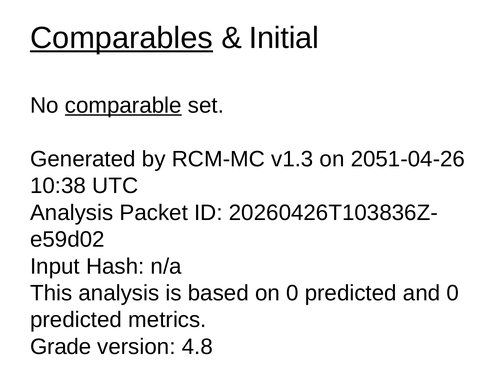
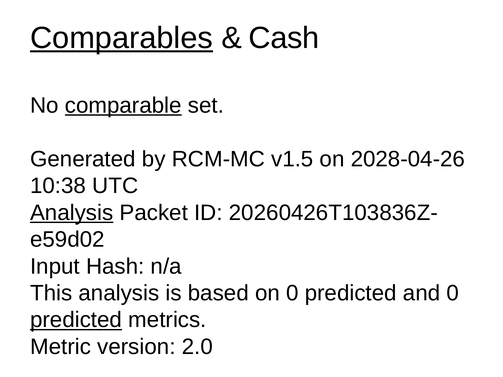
Initial: Initial -> Cash
v1.3: v1.3 -> v1.5
2051-04-26: 2051-04-26 -> 2028-04-26
Analysis at (72, 213) underline: none -> present
predicted at (76, 320) underline: none -> present
Grade: Grade -> Metric
4.8: 4.8 -> 2.0
